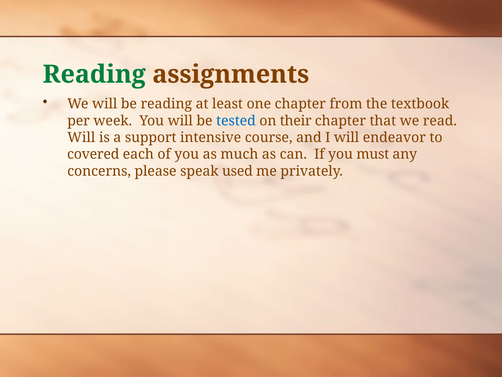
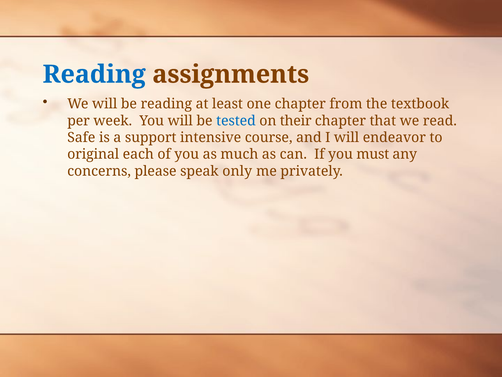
Reading at (94, 74) colour: green -> blue
Will at (81, 137): Will -> Safe
covered: covered -> original
used: used -> only
